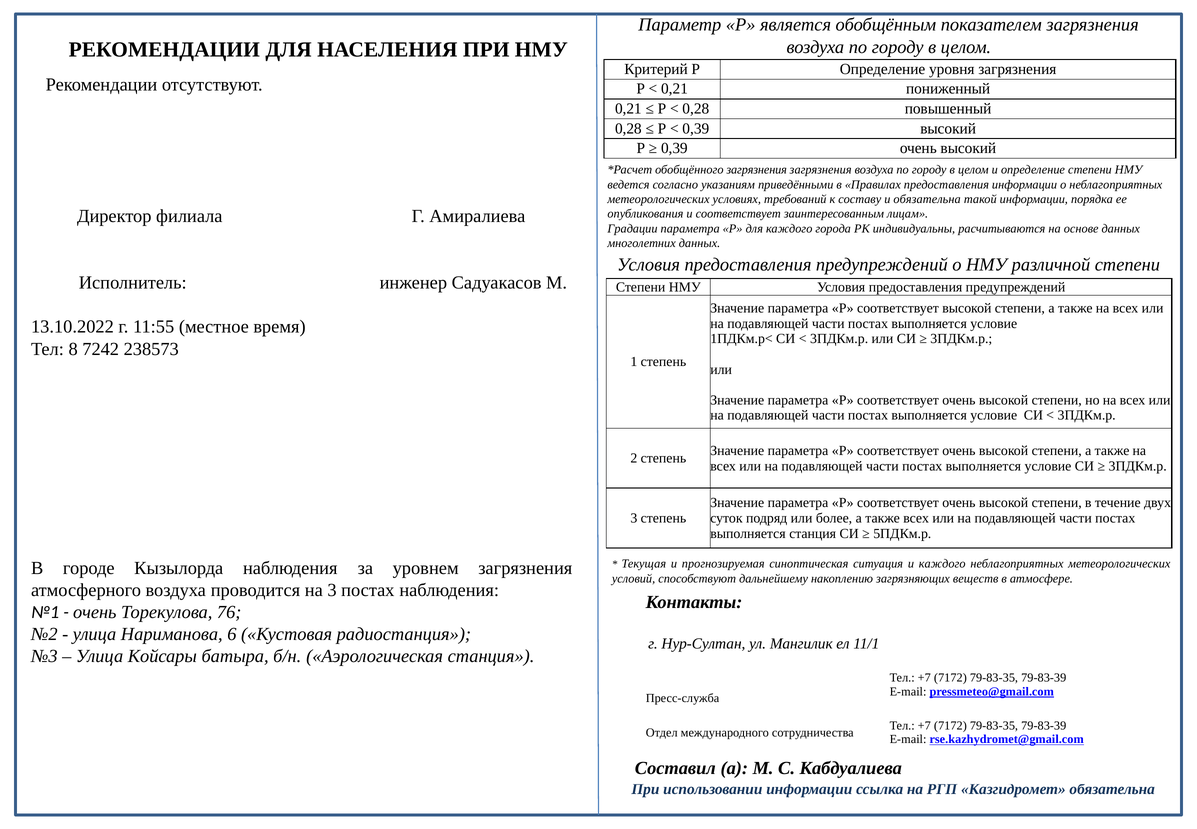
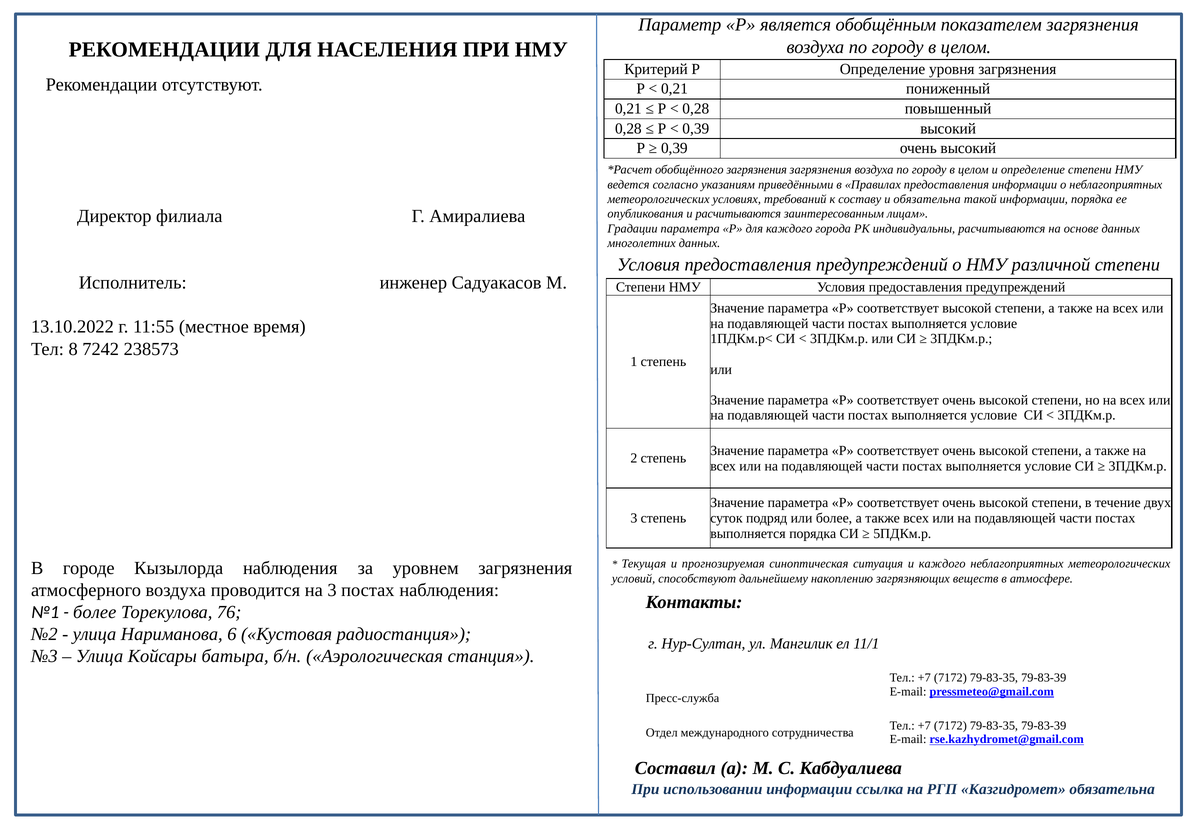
и соответствует: соответствует -> расчитываются
выполняется станция: станция -> порядка
очень at (95, 612): очень -> более
